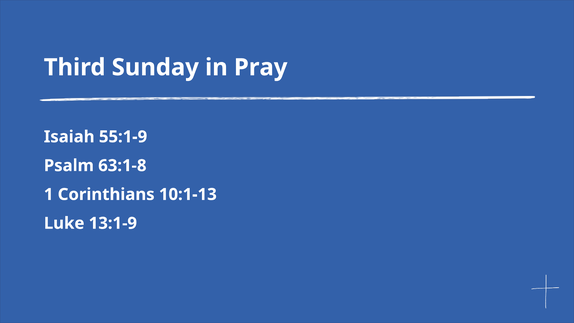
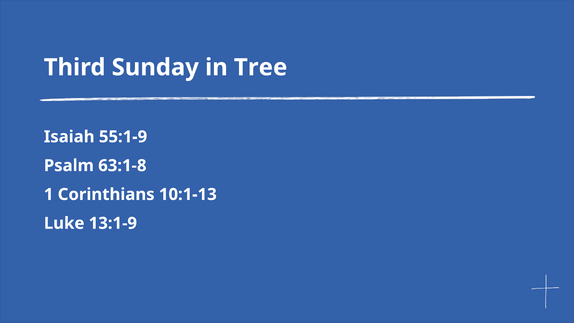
Pray: Pray -> Tree
